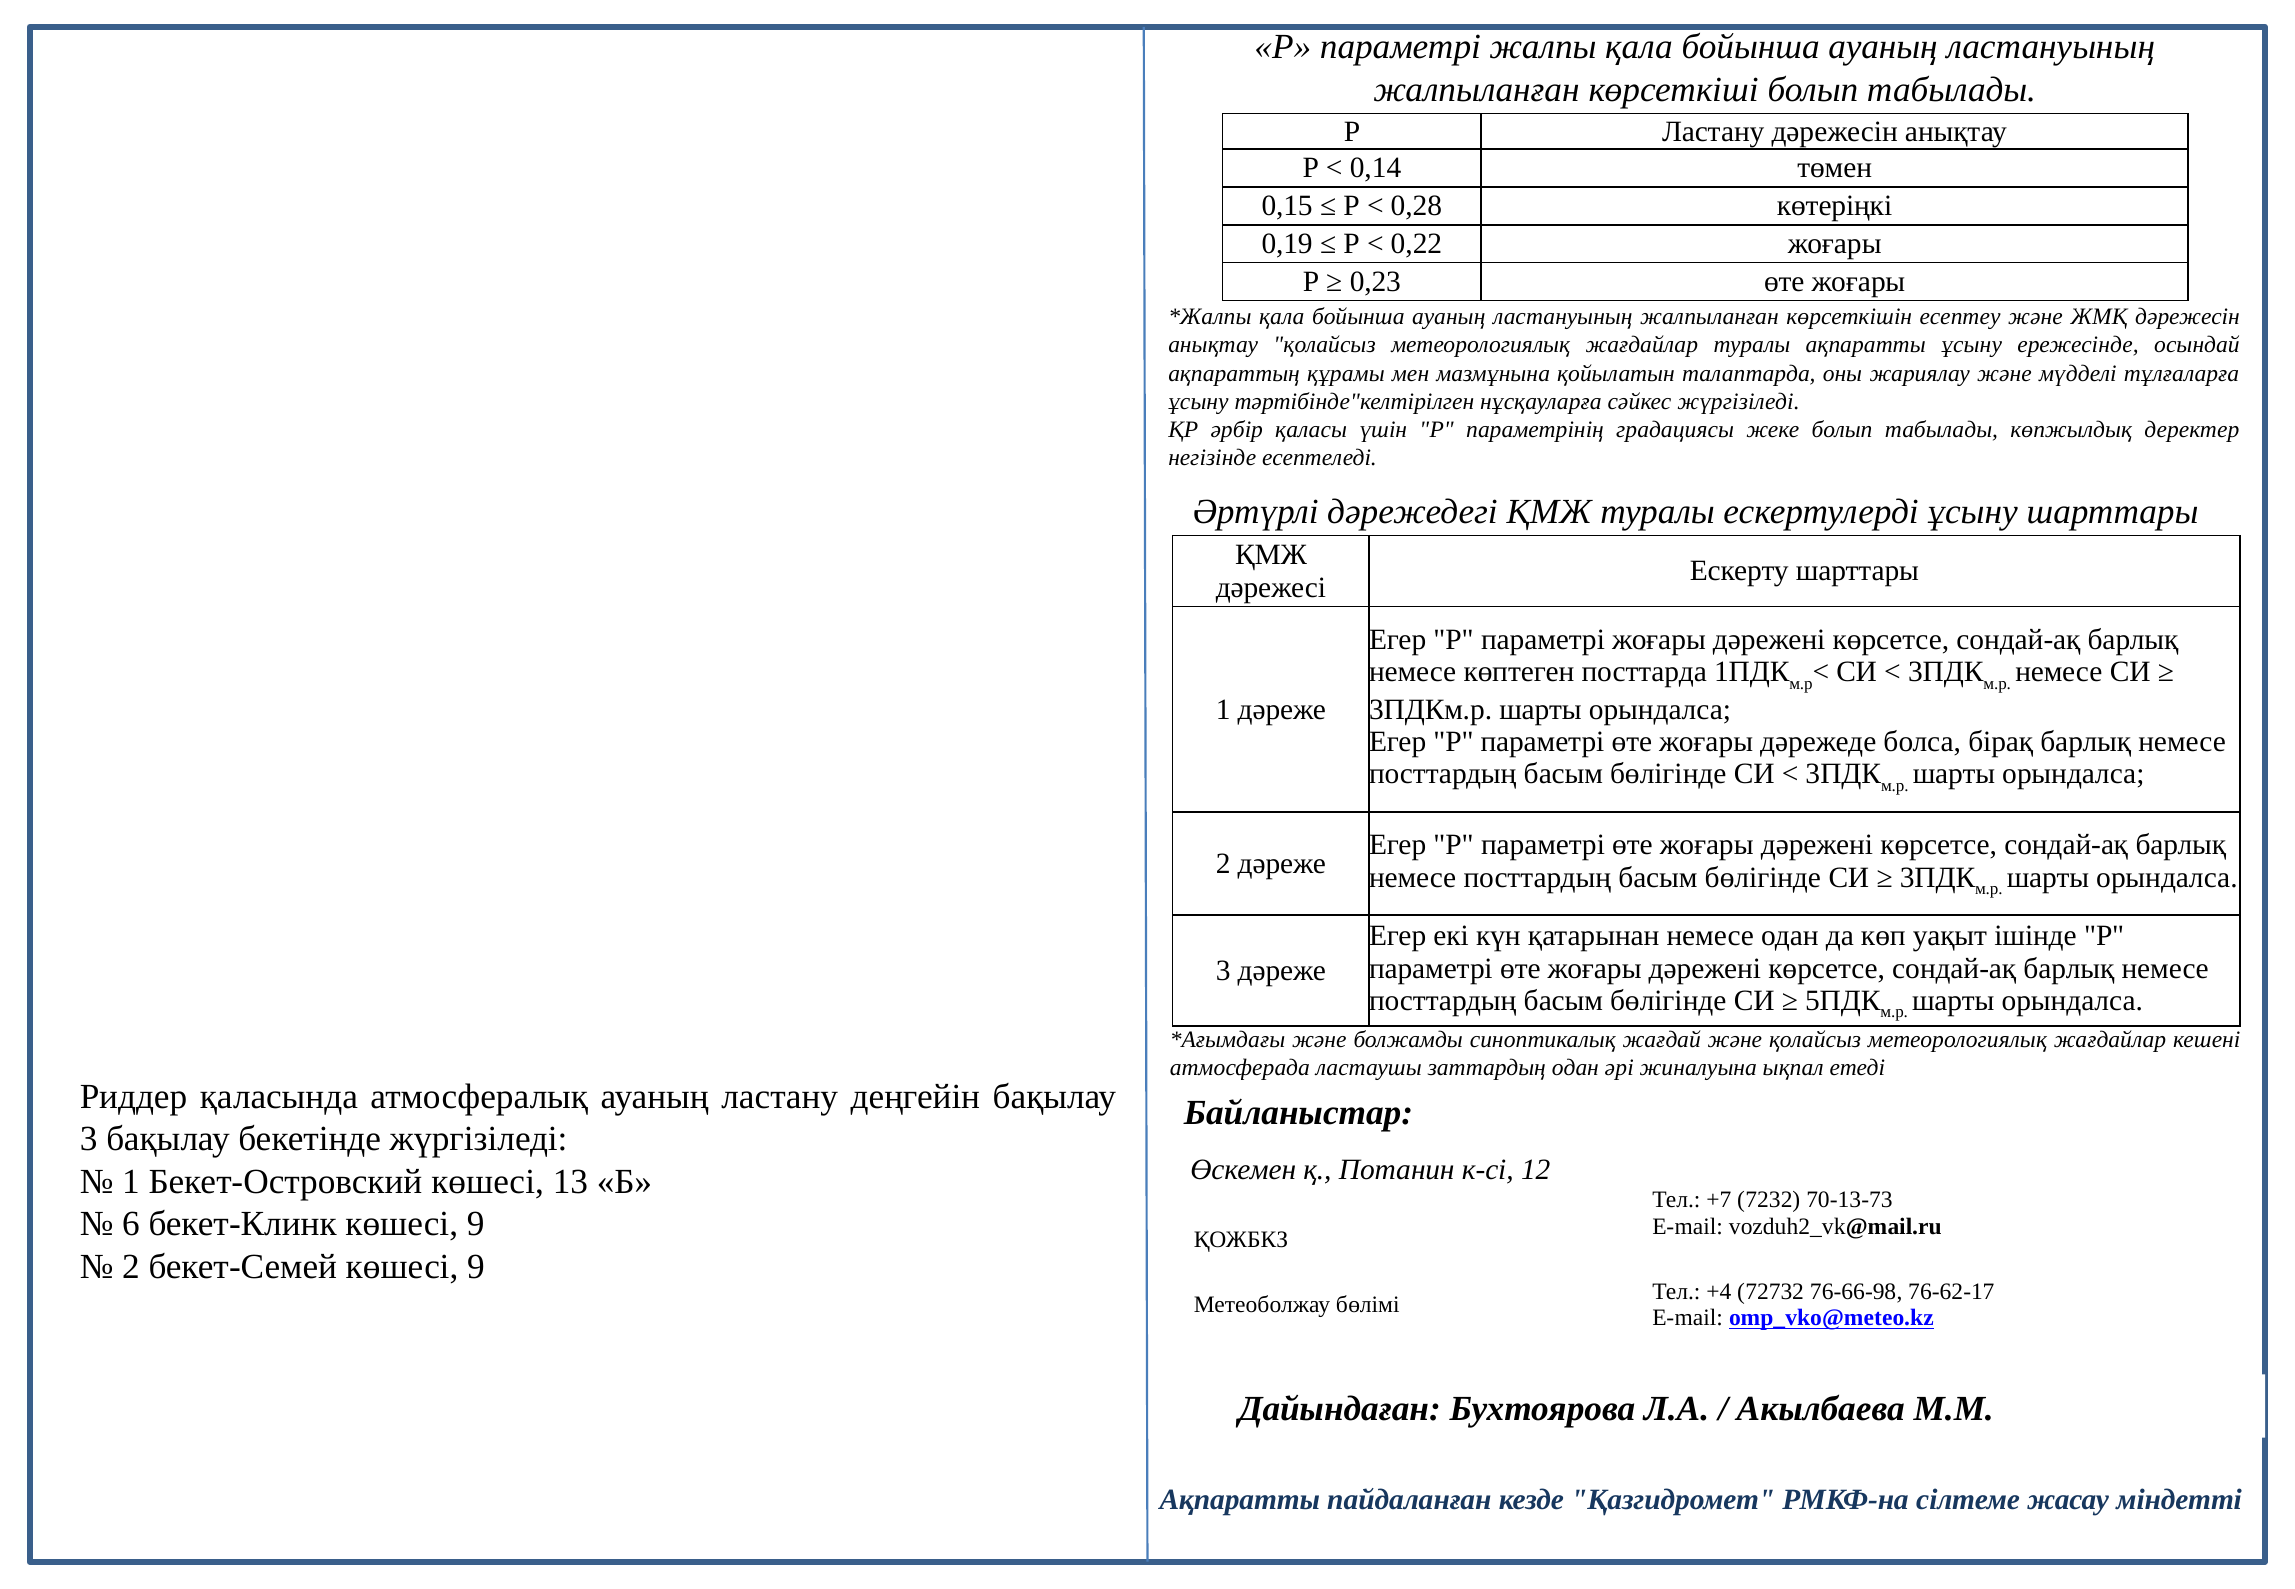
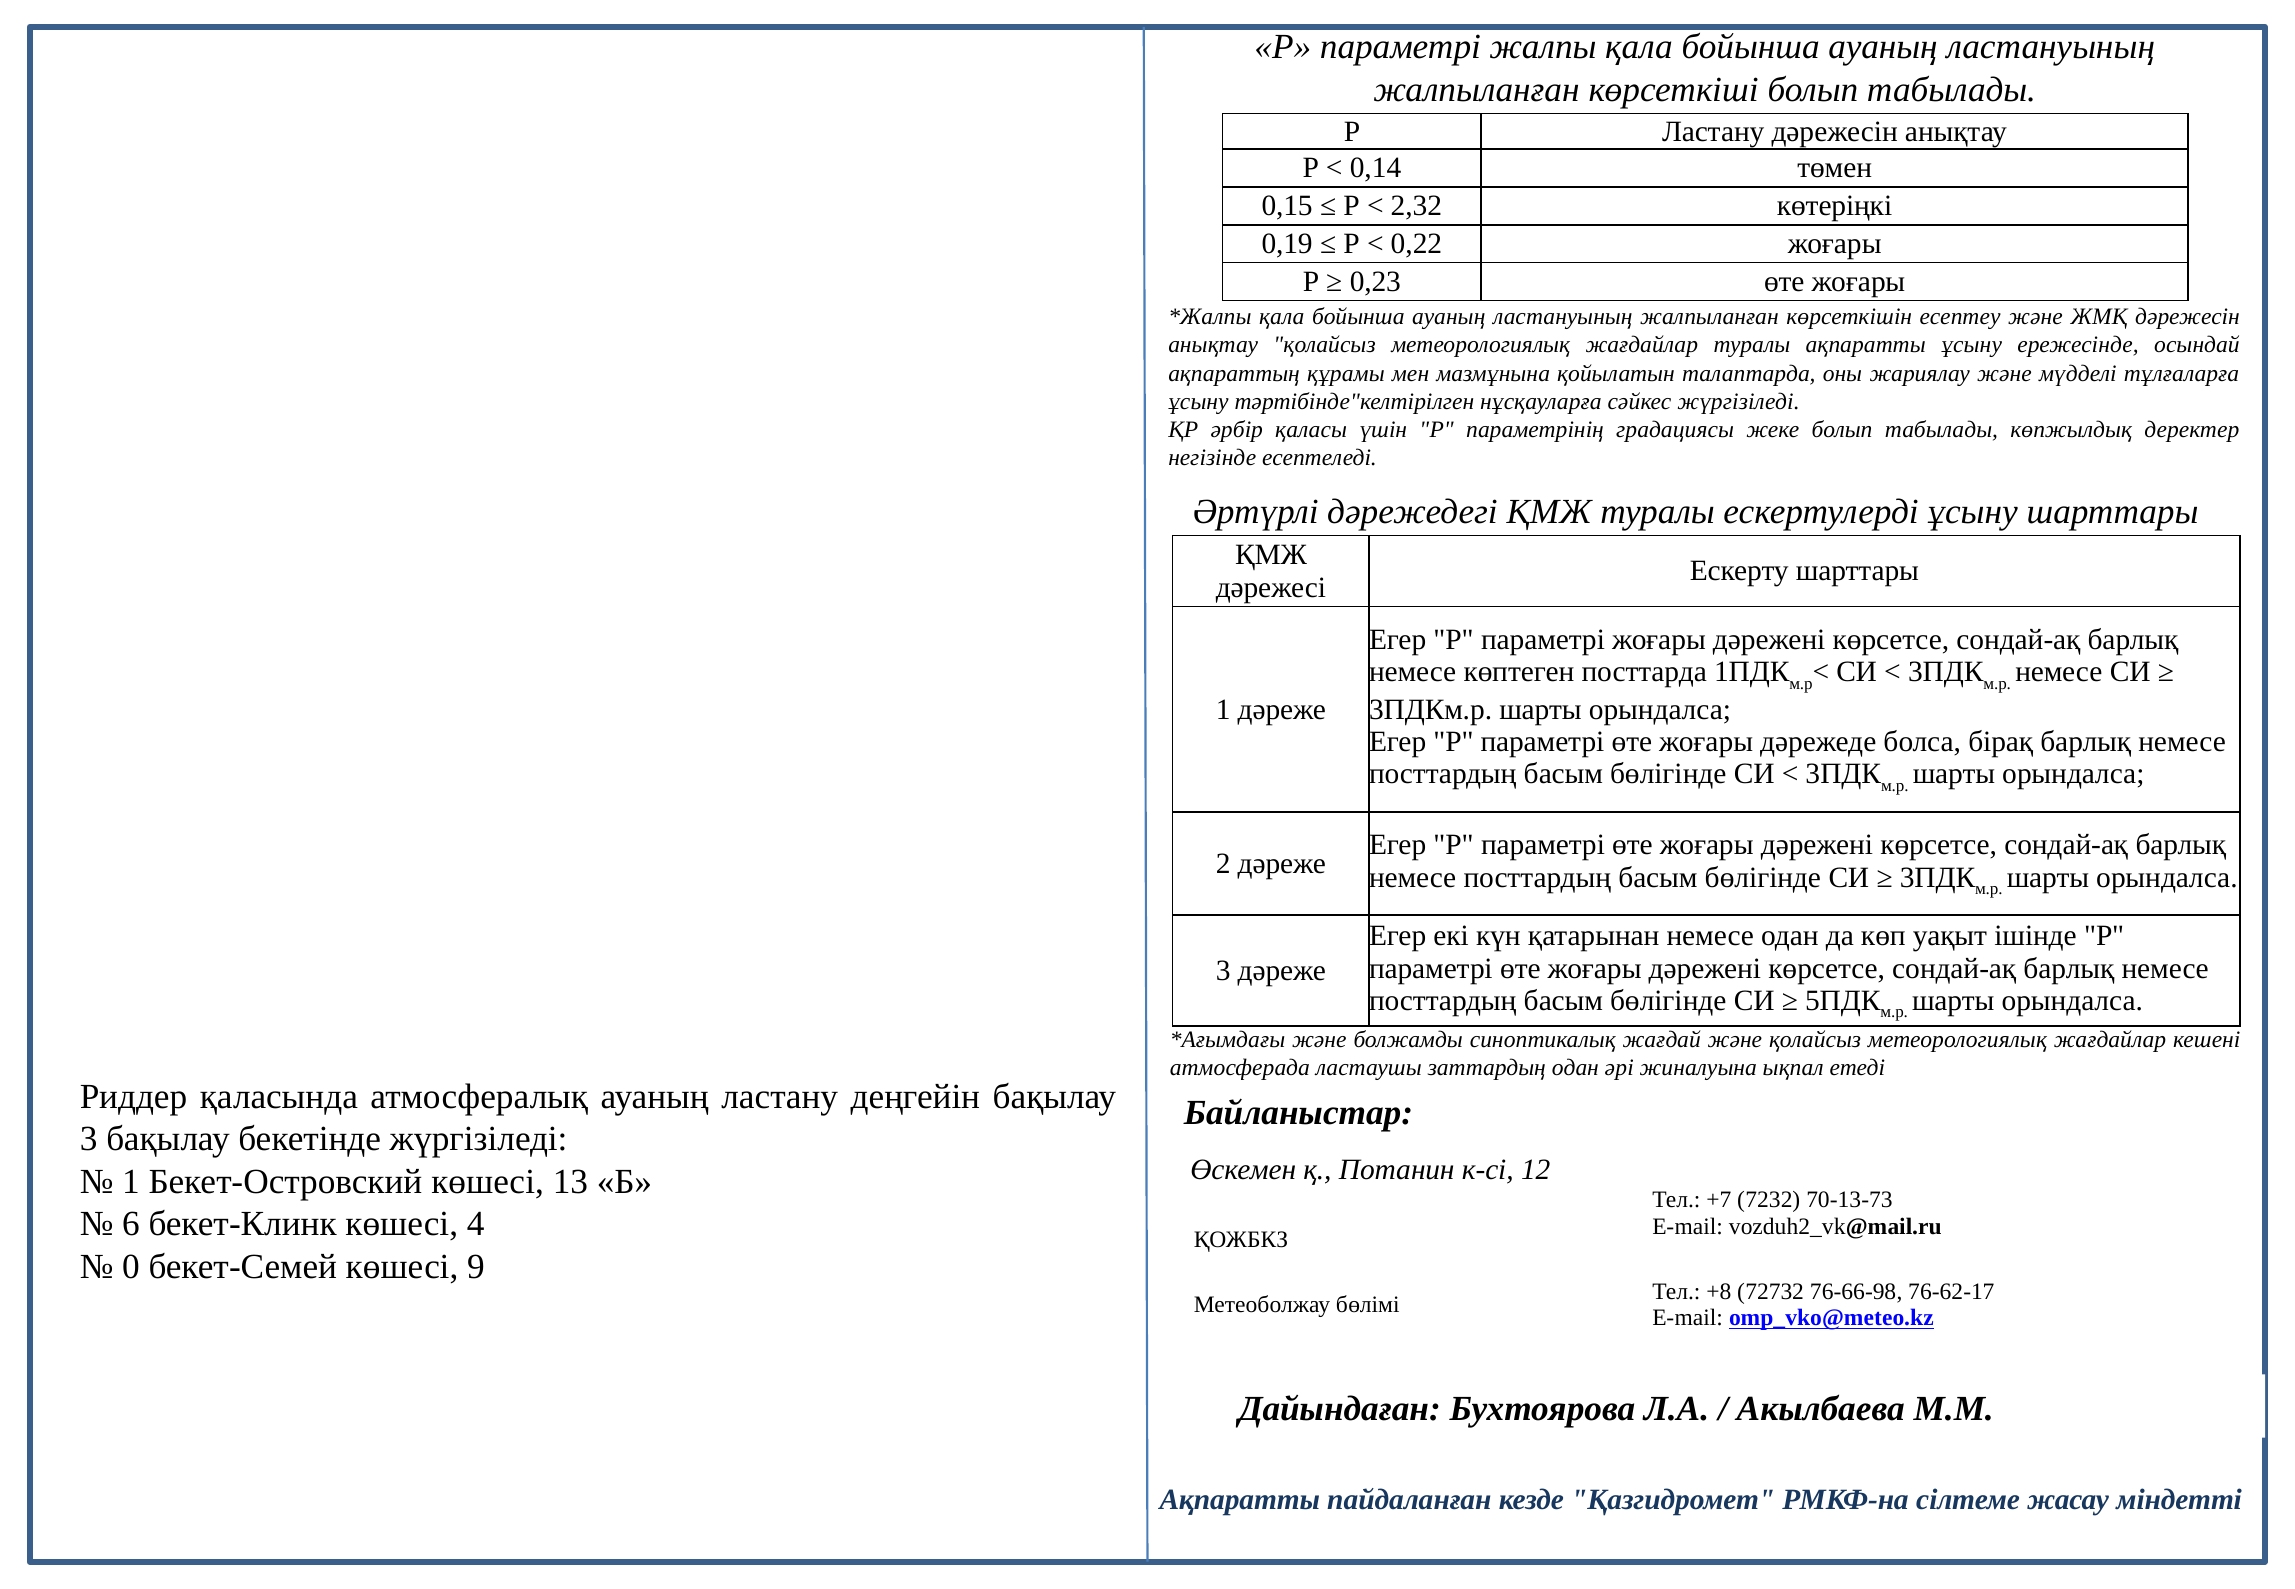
0,28: 0,28 -> 2,32
бекет-Клинк көшесі 9: 9 -> 4
2 at (131, 1266): 2 -> 0
+4: +4 -> +8
